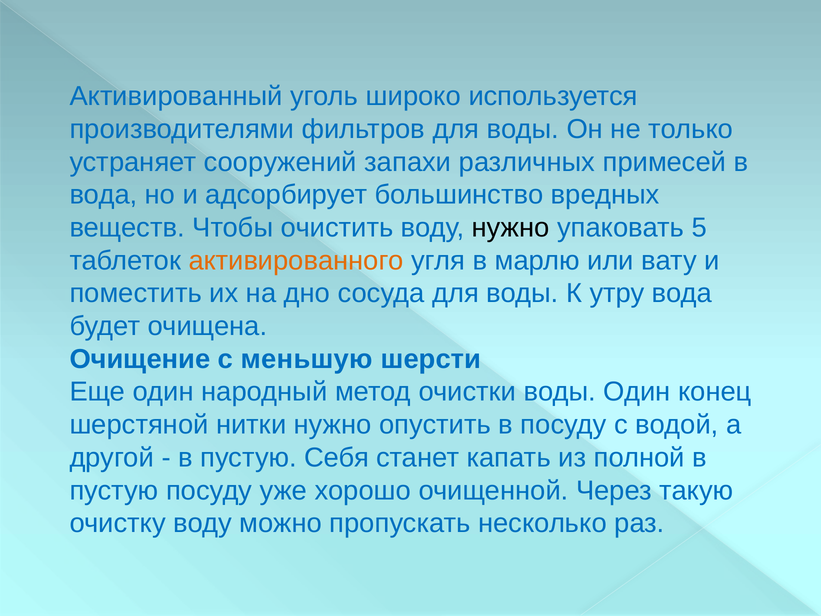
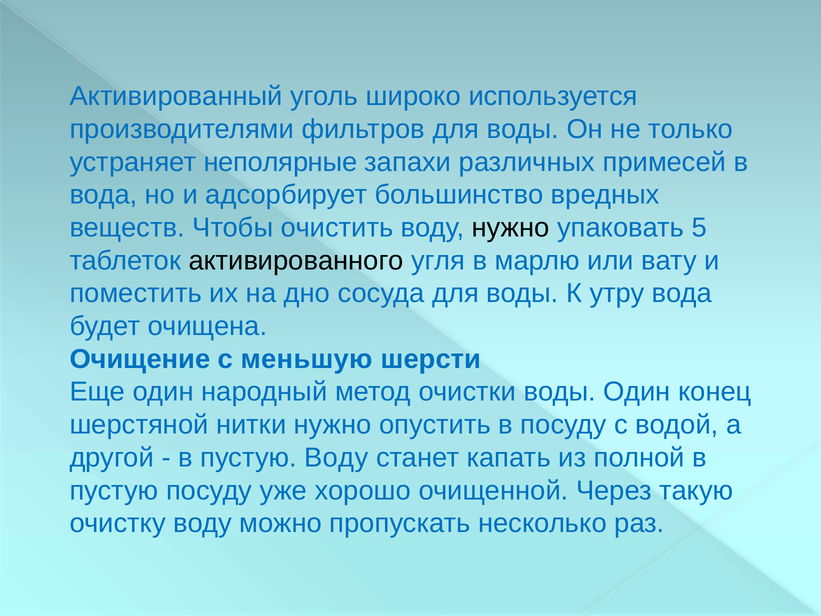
сооружений: сооружений -> неполярные
активированного colour: orange -> black
пустую Себя: Себя -> Воду
